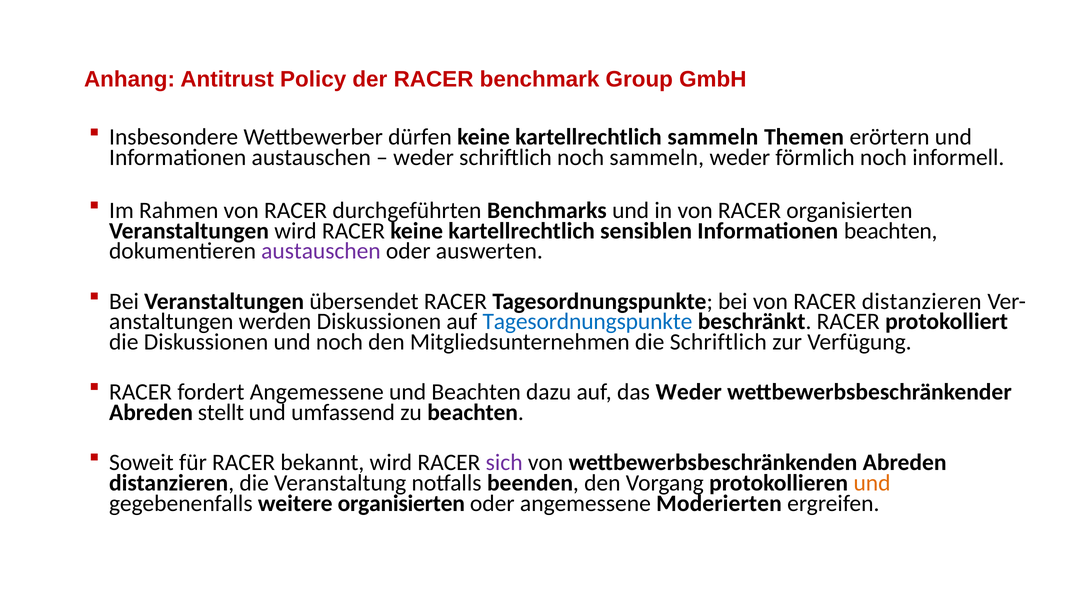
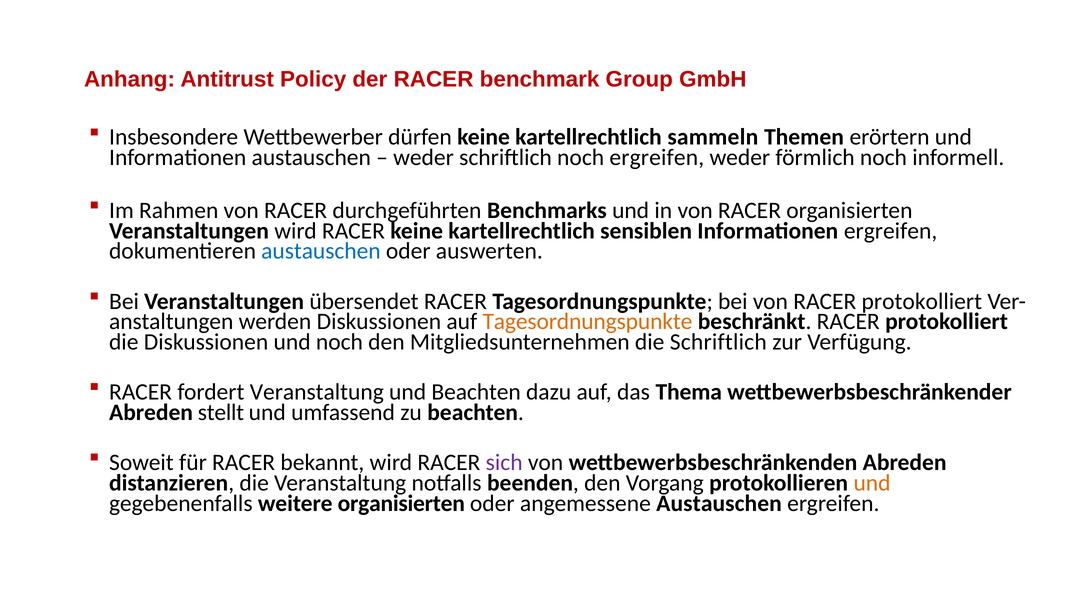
noch sammeln: sammeln -> ergreifen
Informationen beachten: beachten -> ergreifen
austauschen at (321, 251) colour: purple -> blue
von RACER distanzieren: distanzieren -> protokolliert
Tagesordnungspunkte at (587, 322) colour: blue -> orange
fordert Angemessene: Angemessene -> Veranstaltung
das Weder: Weder -> Thema
angemessene Moderierten: Moderierten -> Austauschen
